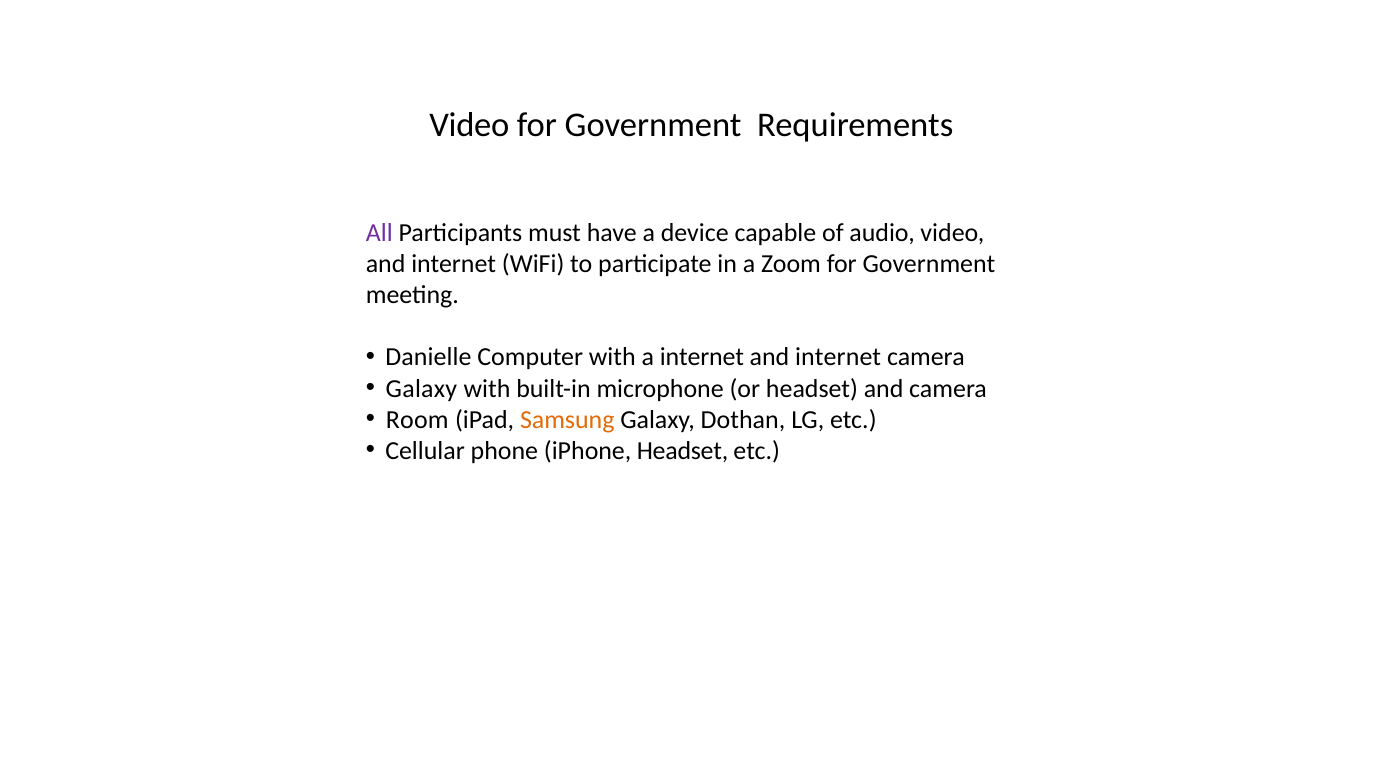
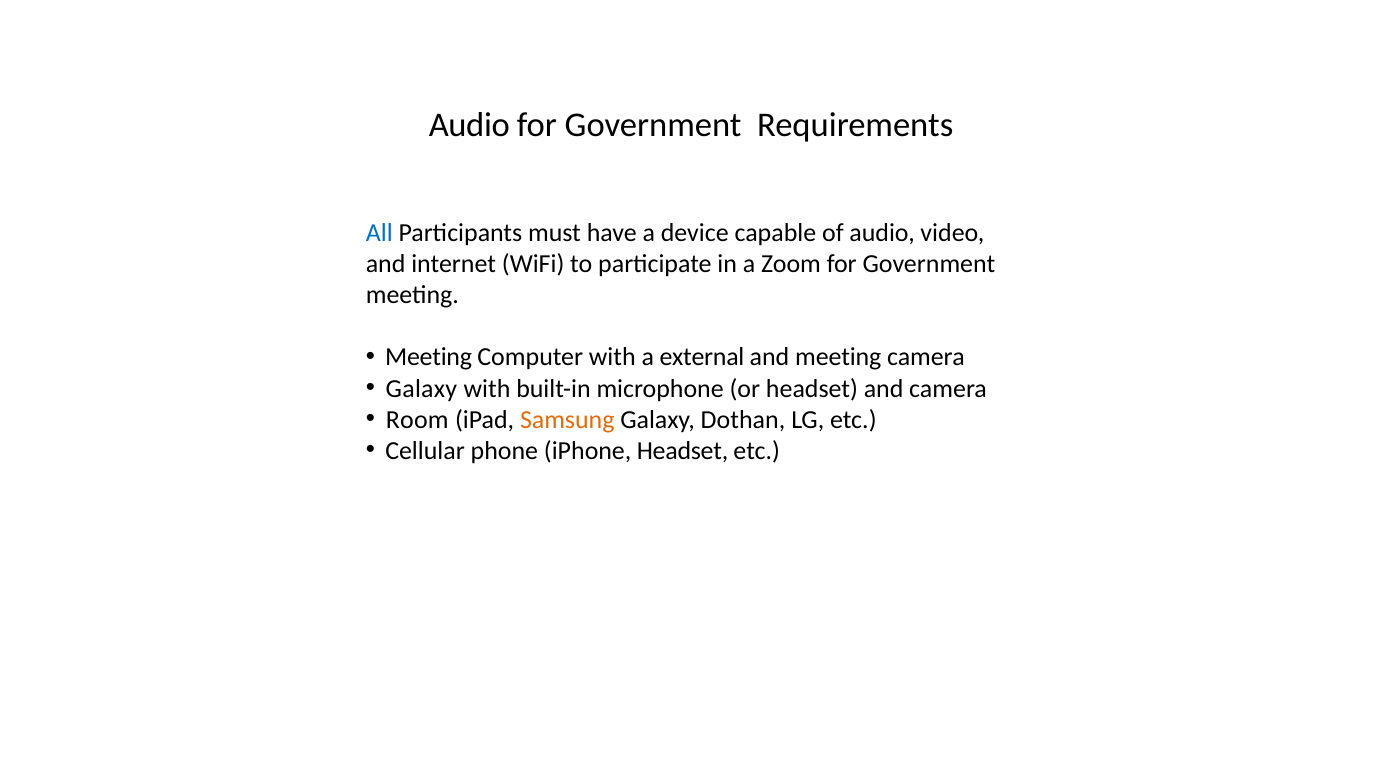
Video at (469, 125): Video -> Audio
All colour: purple -> blue
Danielle at (428, 357): Danielle -> Meeting
a internet: internet -> external
internet at (838, 357): internet -> meeting
